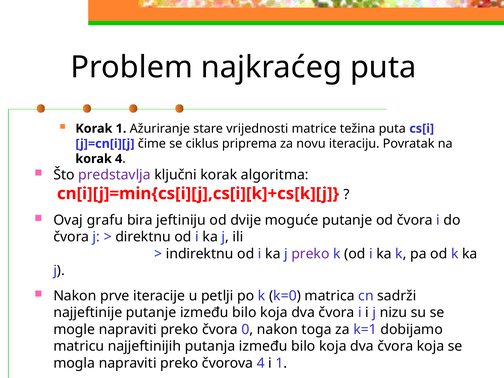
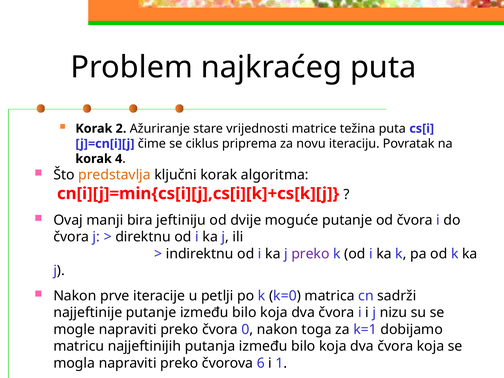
Korak 1: 1 -> 2
predstavlja colour: purple -> orange
grafu: grafu -> manji
čvorova 4: 4 -> 6
